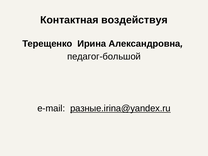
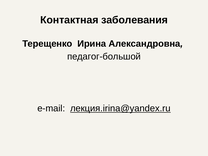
воздействуя: воздействуя -> заболевания
разные.irina@yandex.ru: разные.irina@yandex.ru -> лекция.irina@yandex.ru
